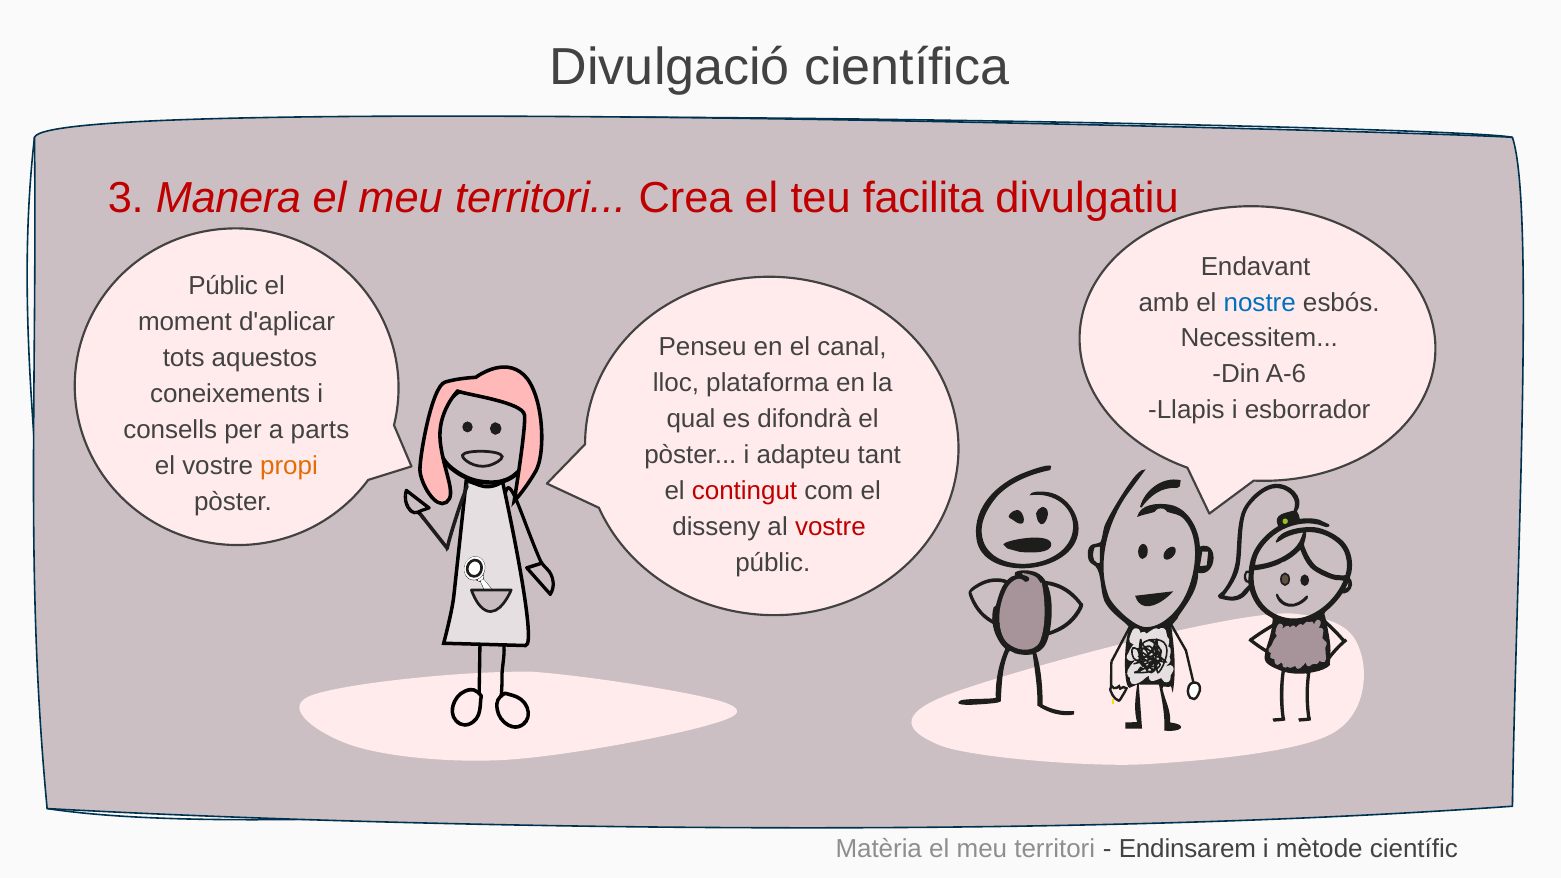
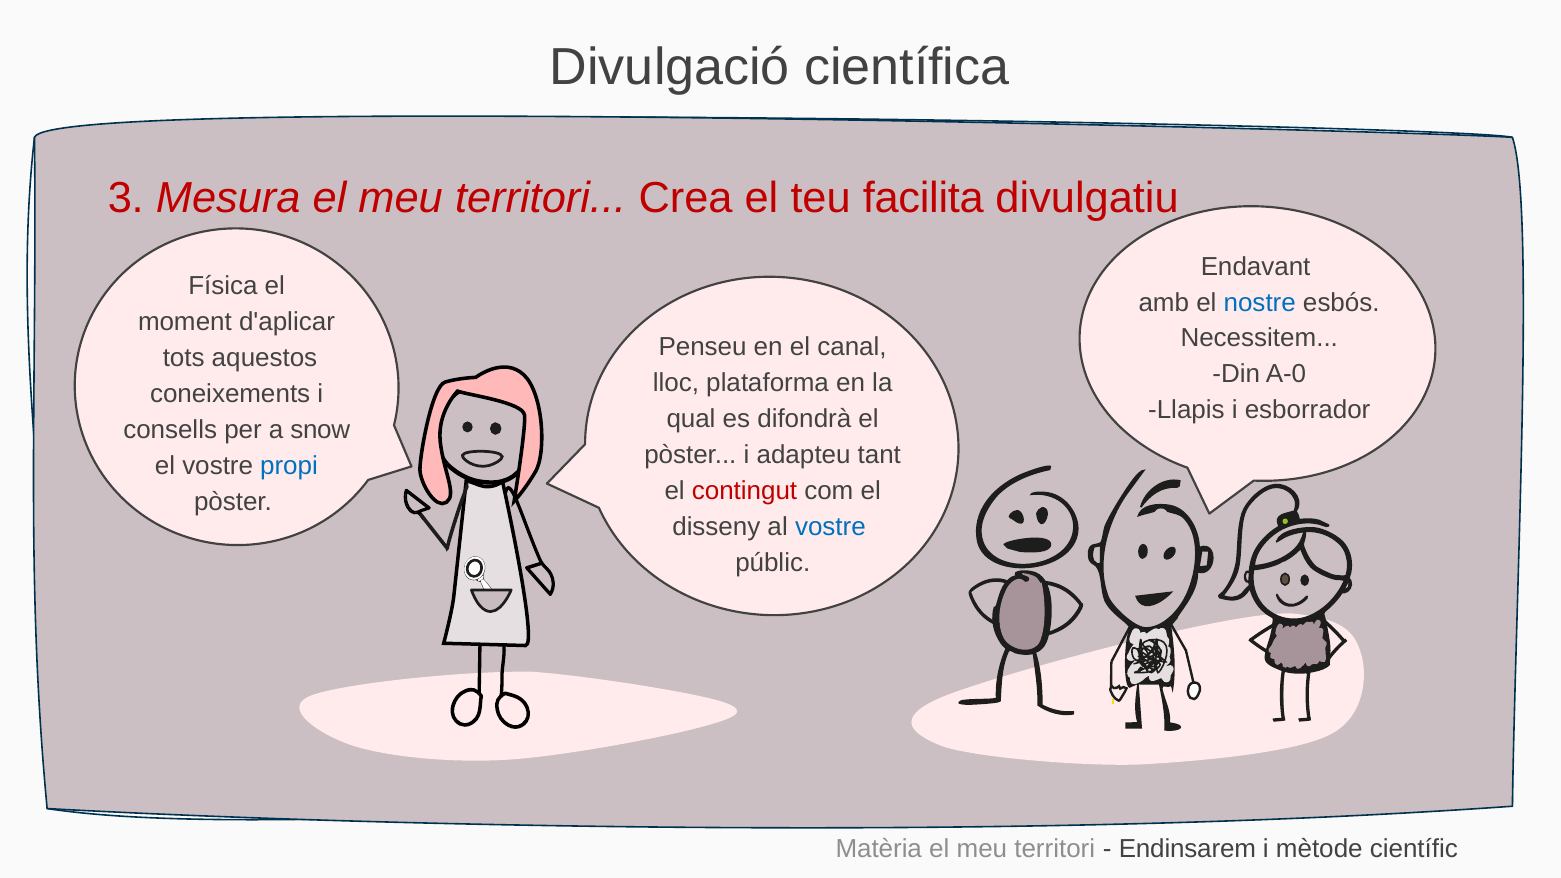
Manera: Manera -> Mesura
Públic at (223, 286): Públic -> Física
A-6: A-6 -> A-0
parts: parts -> snow
propi colour: orange -> blue
vostre at (830, 527) colour: red -> blue
